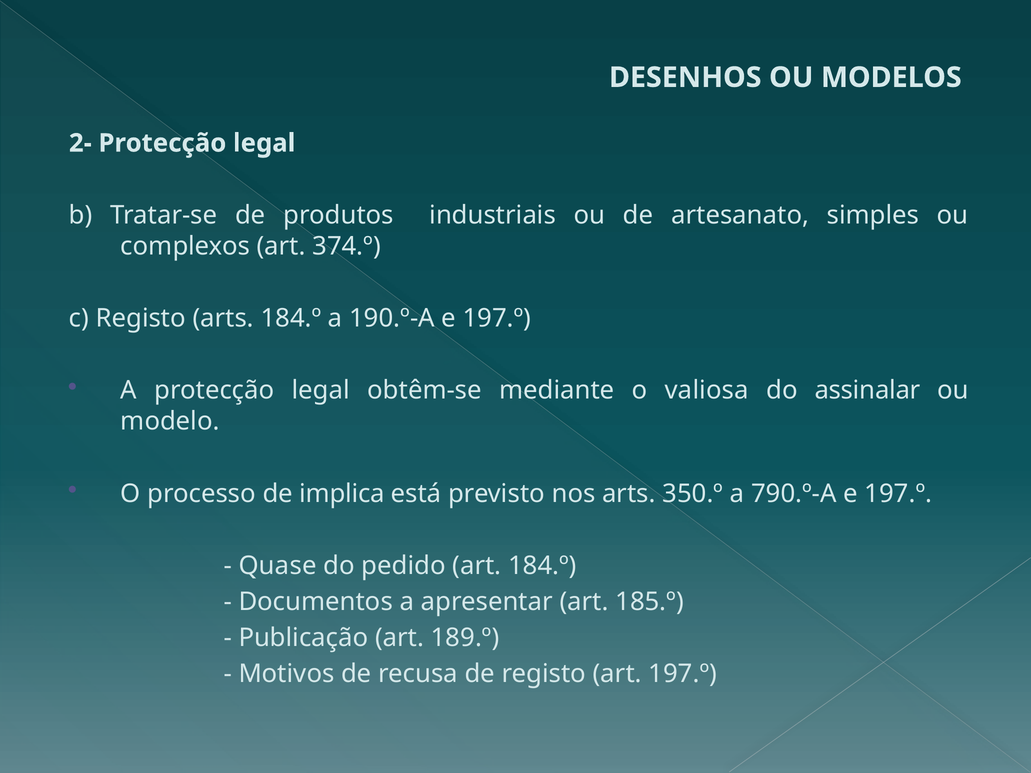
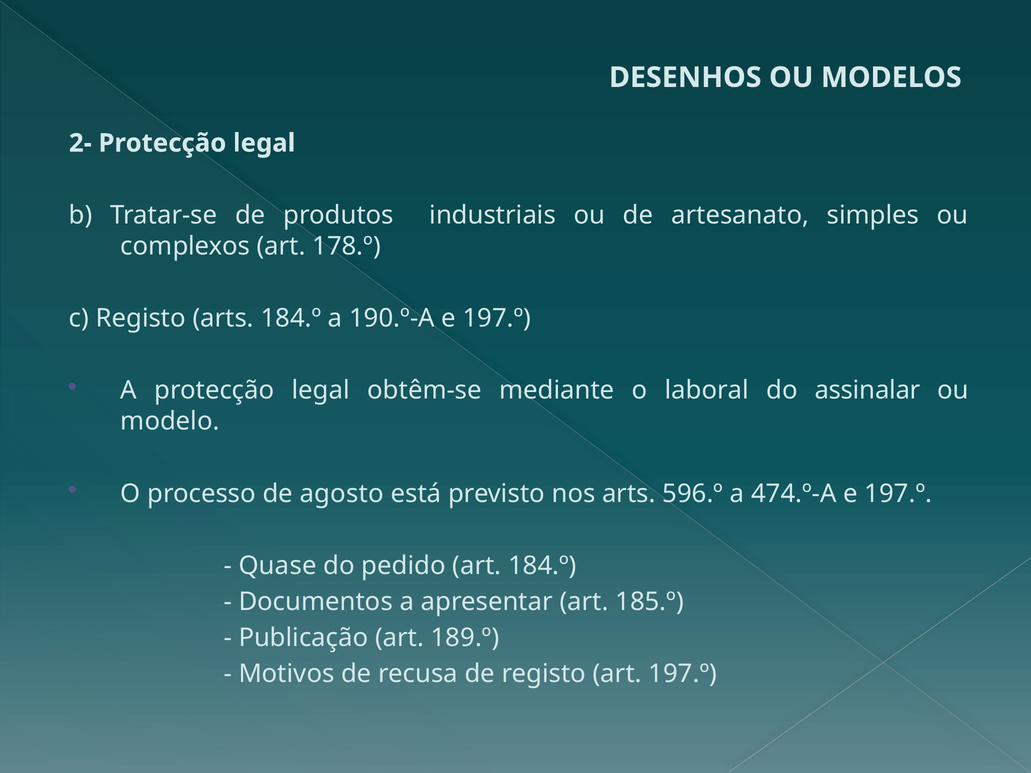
374.º: 374.º -> 178.º
valiosa: valiosa -> laboral
implica: implica -> agosto
350.º: 350.º -> 596.º
790.º-A: 790.º-A -> 474.º-A
